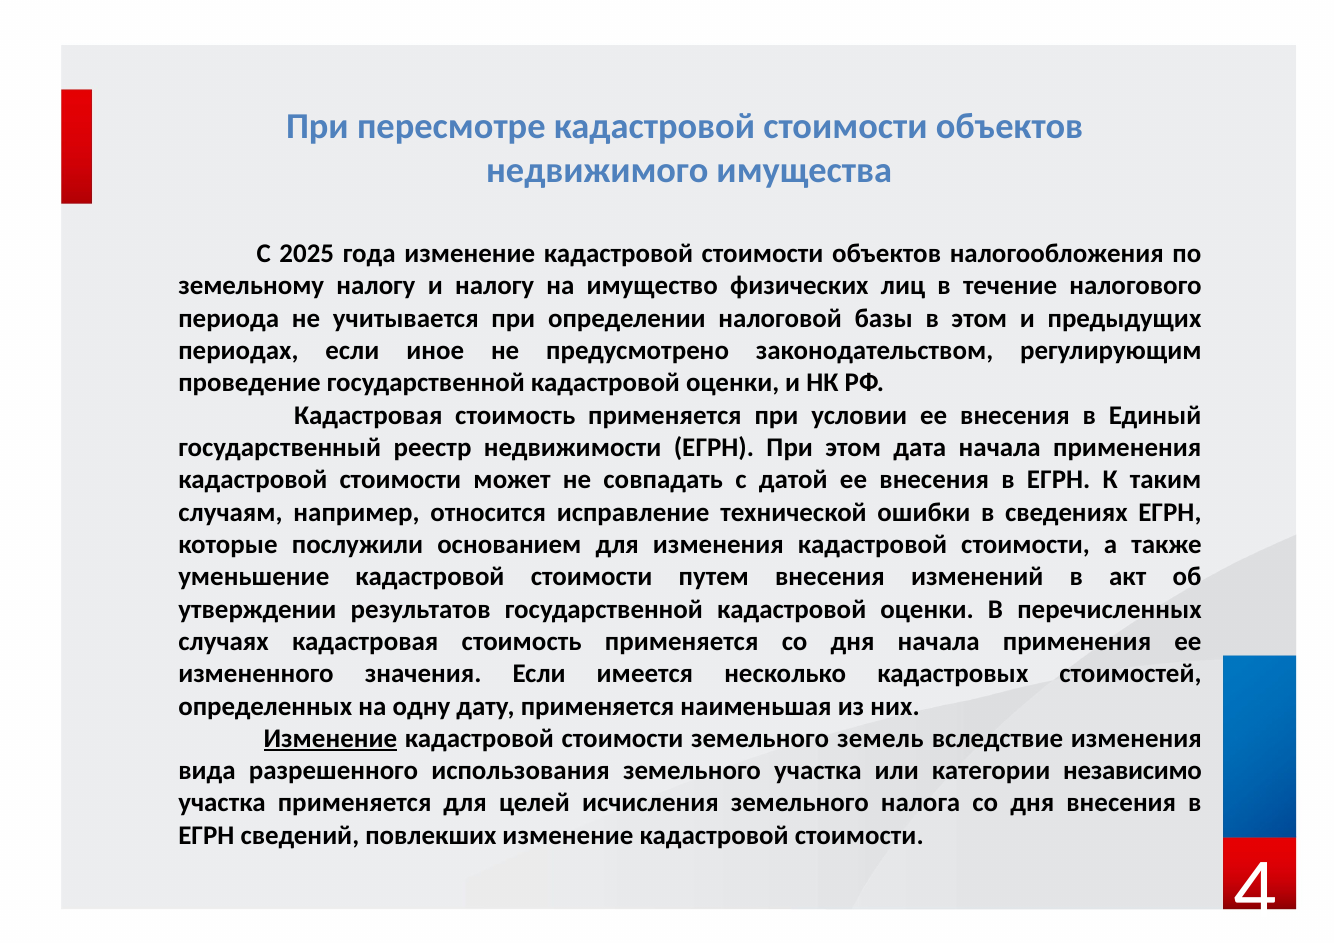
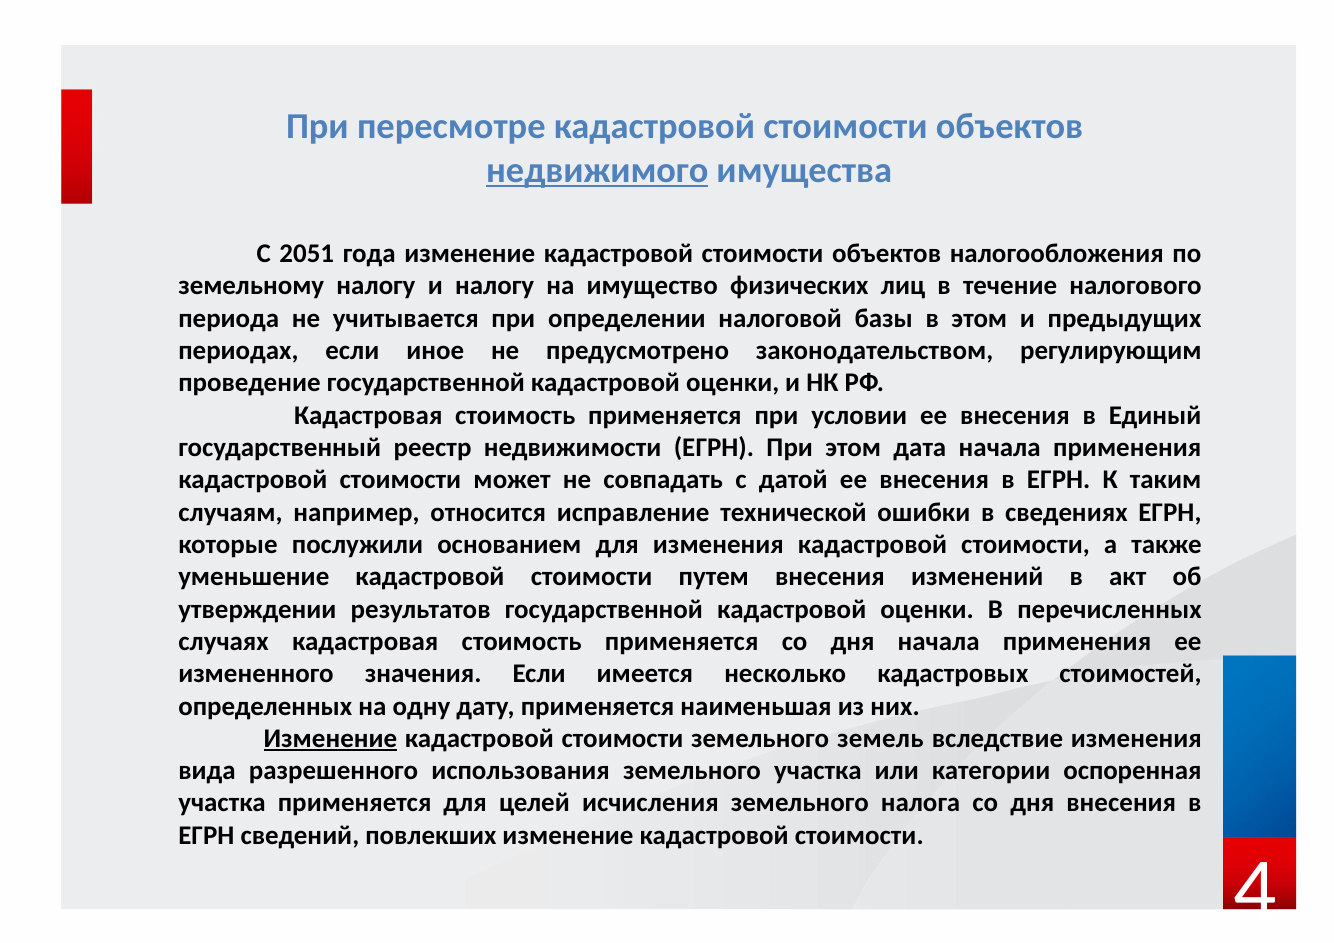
недвижимого underline: none -> present
2025: 2025 -> 2051
независимо: независимо -> оспоренная
